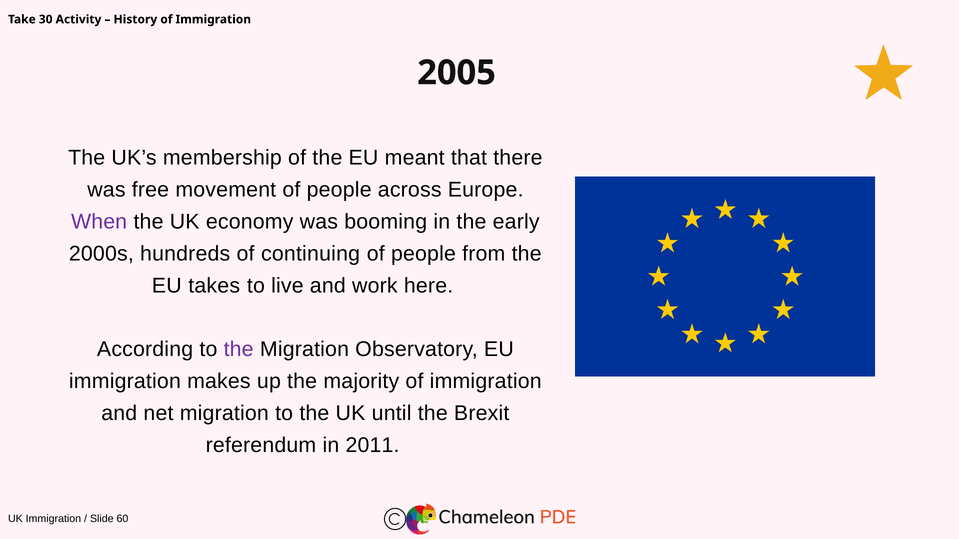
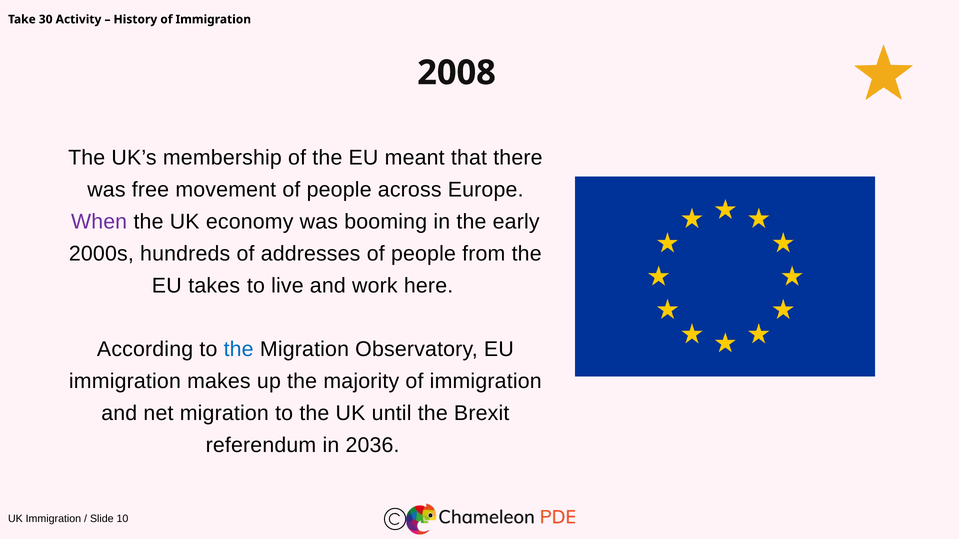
2005: 2005 -> 2008
continuing: continuing -> addresses
the at (239, 350) colour: purple -> blue
2011: 2011 -> 2036
60: 60 -> 10
